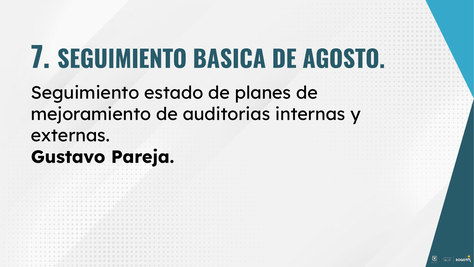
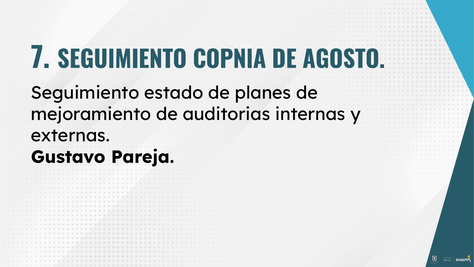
BASICA: BASICA -> COPNIA
